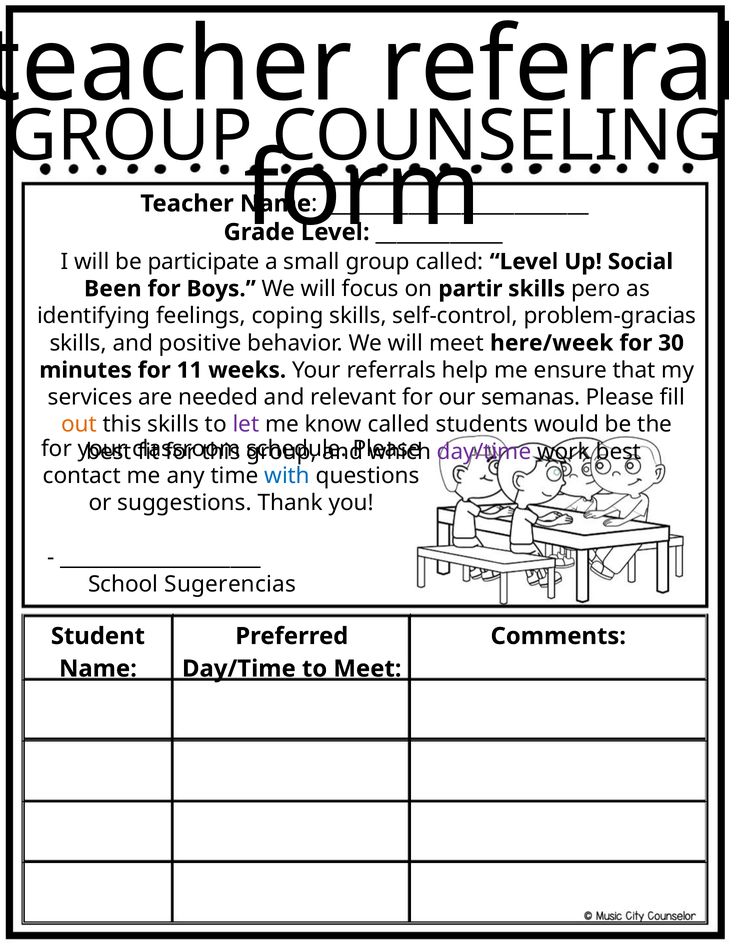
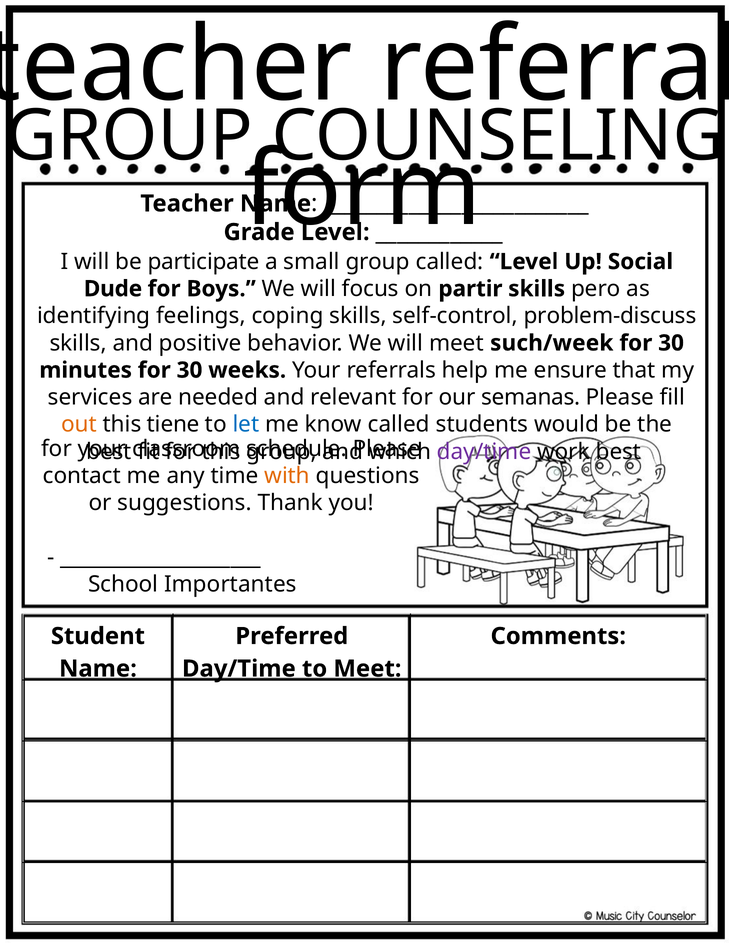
Been: Been -> Dude
problem-gracias: problem-gracias -> problem-discuss
here/week: here/week -> such/week
minutes for 11: 11 -> 30
this skills: skills -> tiene
let colour: purple -> blue
with colour: blue -> orange
Sugerencias: Sugerencias -> Importantes
